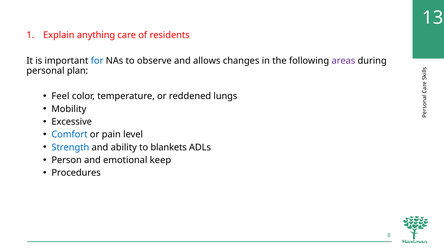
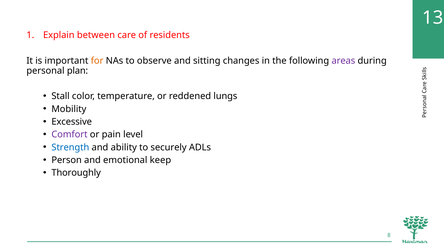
anything: anything -> between
for colour: blue -> orange
allows: allows -> sitting
Feel: Feel -> Stall
Comfort colour: blue -> purple
blankets: blankets -> securely
Procedures: Procedures -> Thoroughly
